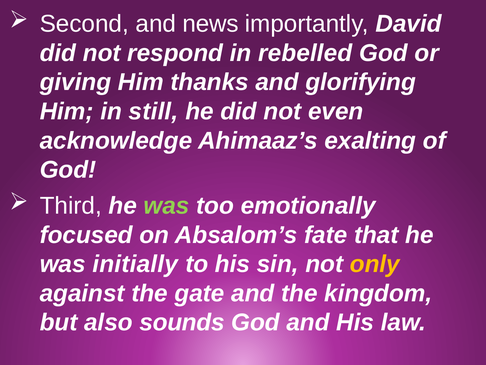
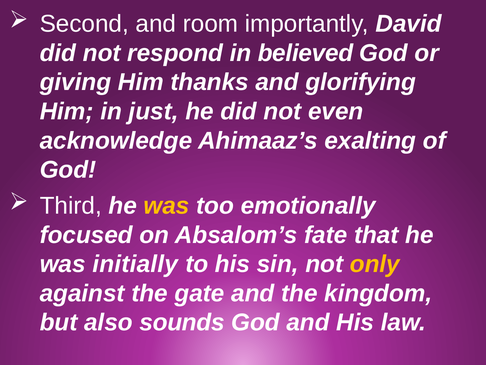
news: news -> room
rebelled: rebelled -> believed
still: still -> just
was at (167, 206) colour: light green -> yellow
